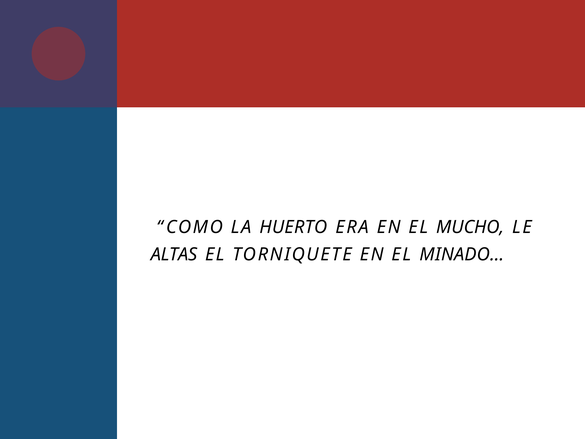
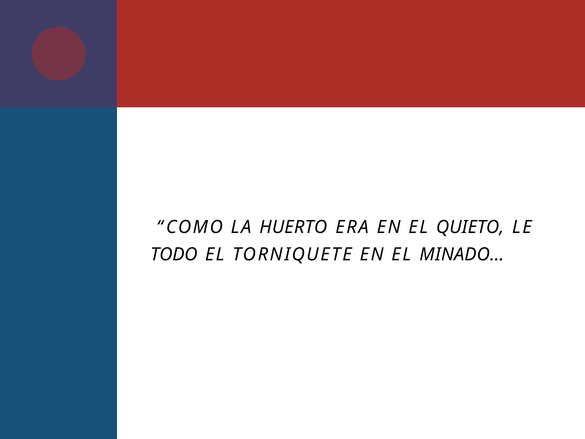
MUCHO: MUCHO -> QUIETO
ALTAS: ALTAS -> TODO
